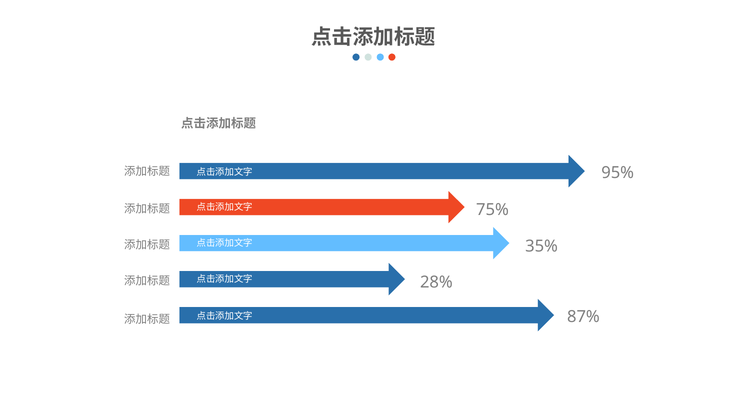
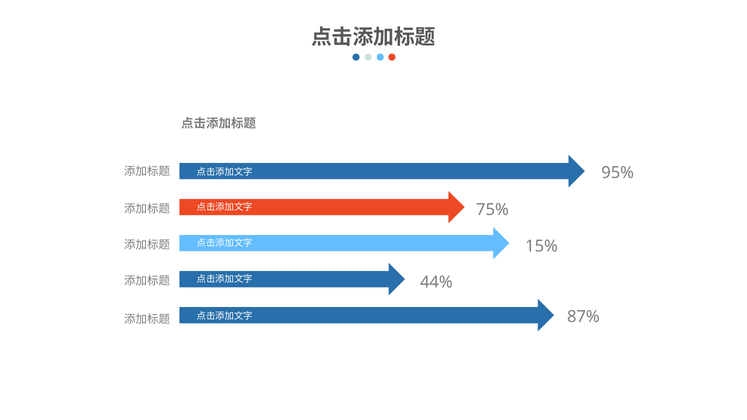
35%: 35% -> 15%
28%: 28% -> 44%
